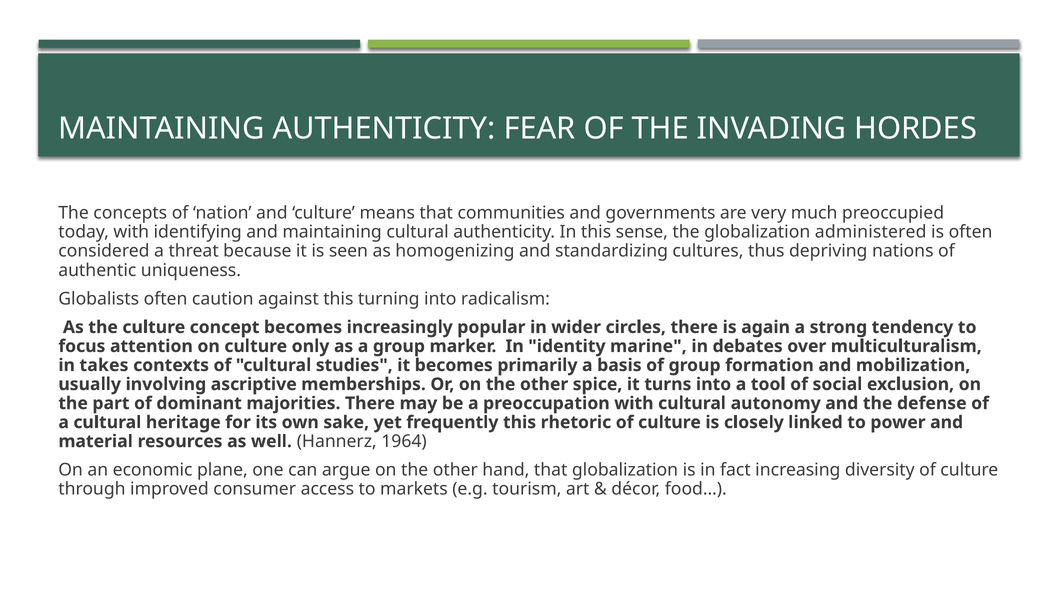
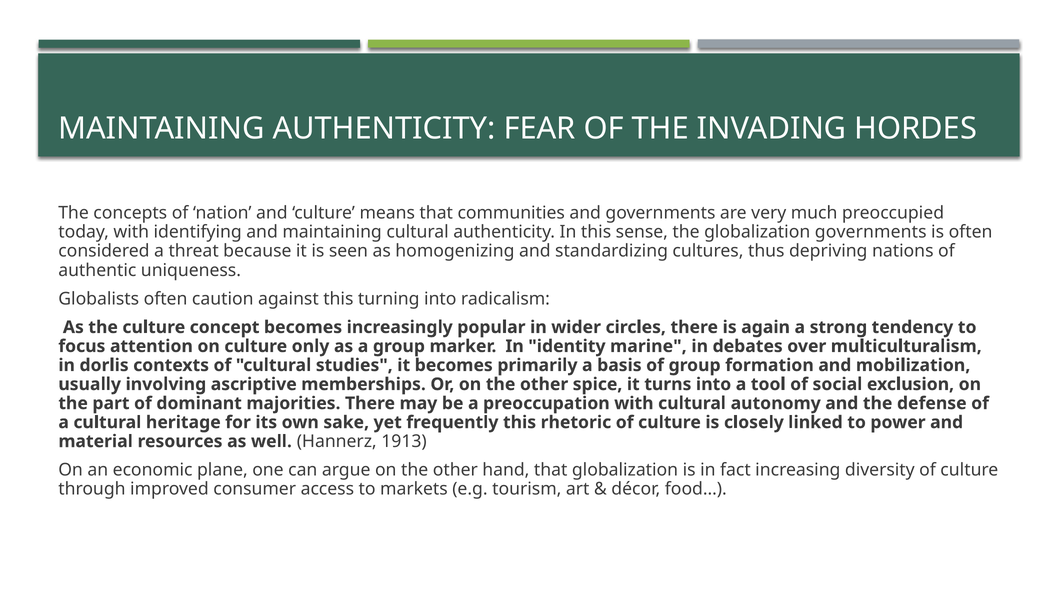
globalization administered: administered -> governments
takes: takes -> dorlis
1964: 1964 -> 1913
